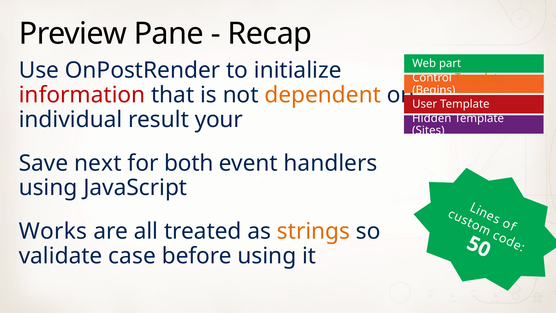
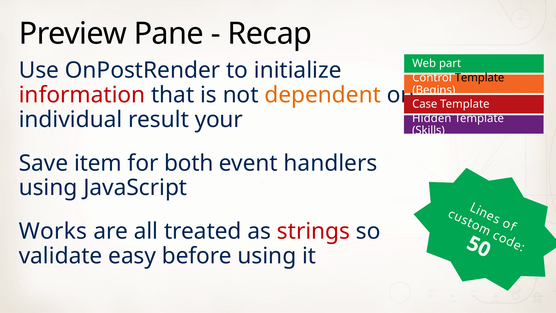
Template at (480, 78) colour: orange -> black
User: User -> Case
Sites: Sites -> Skills
next: next -> item
strings colour: orange -> red
case: case -> easy
